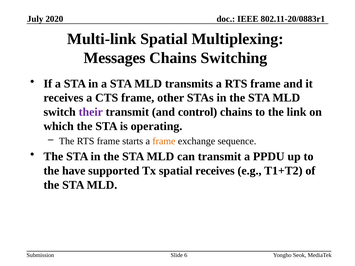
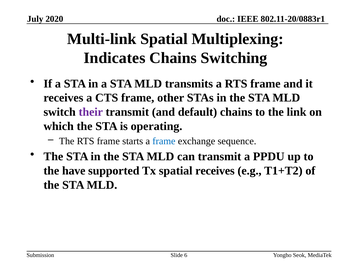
Messages: Messages -> Indicates
control: control -> default
frame at (164, 141) colour: orange -> blue
